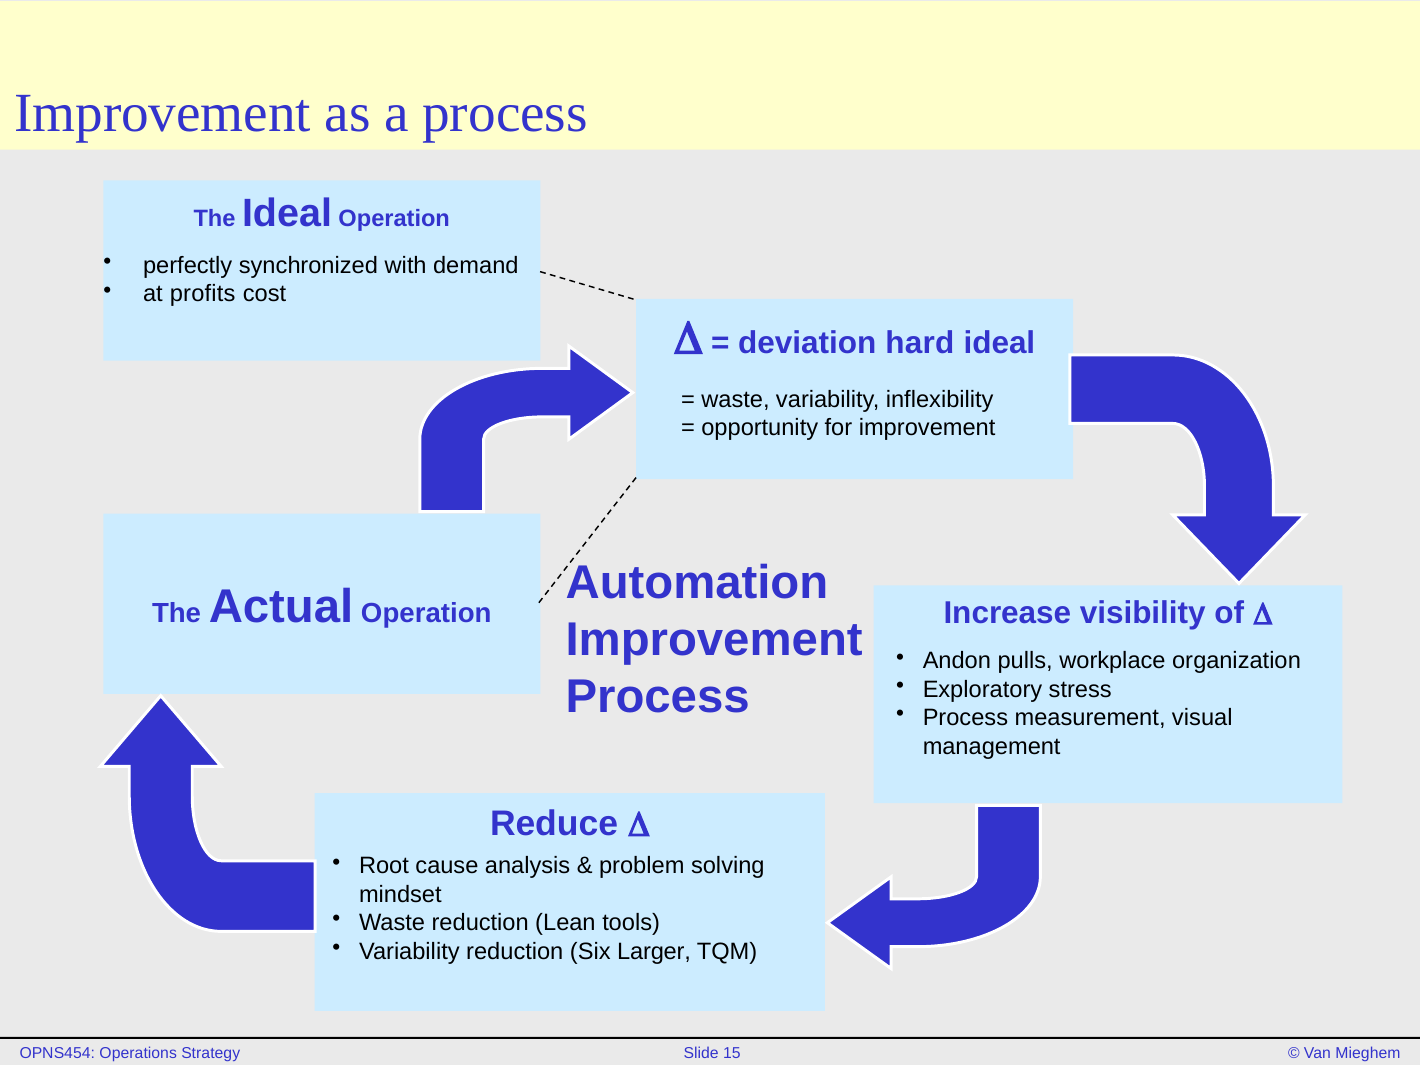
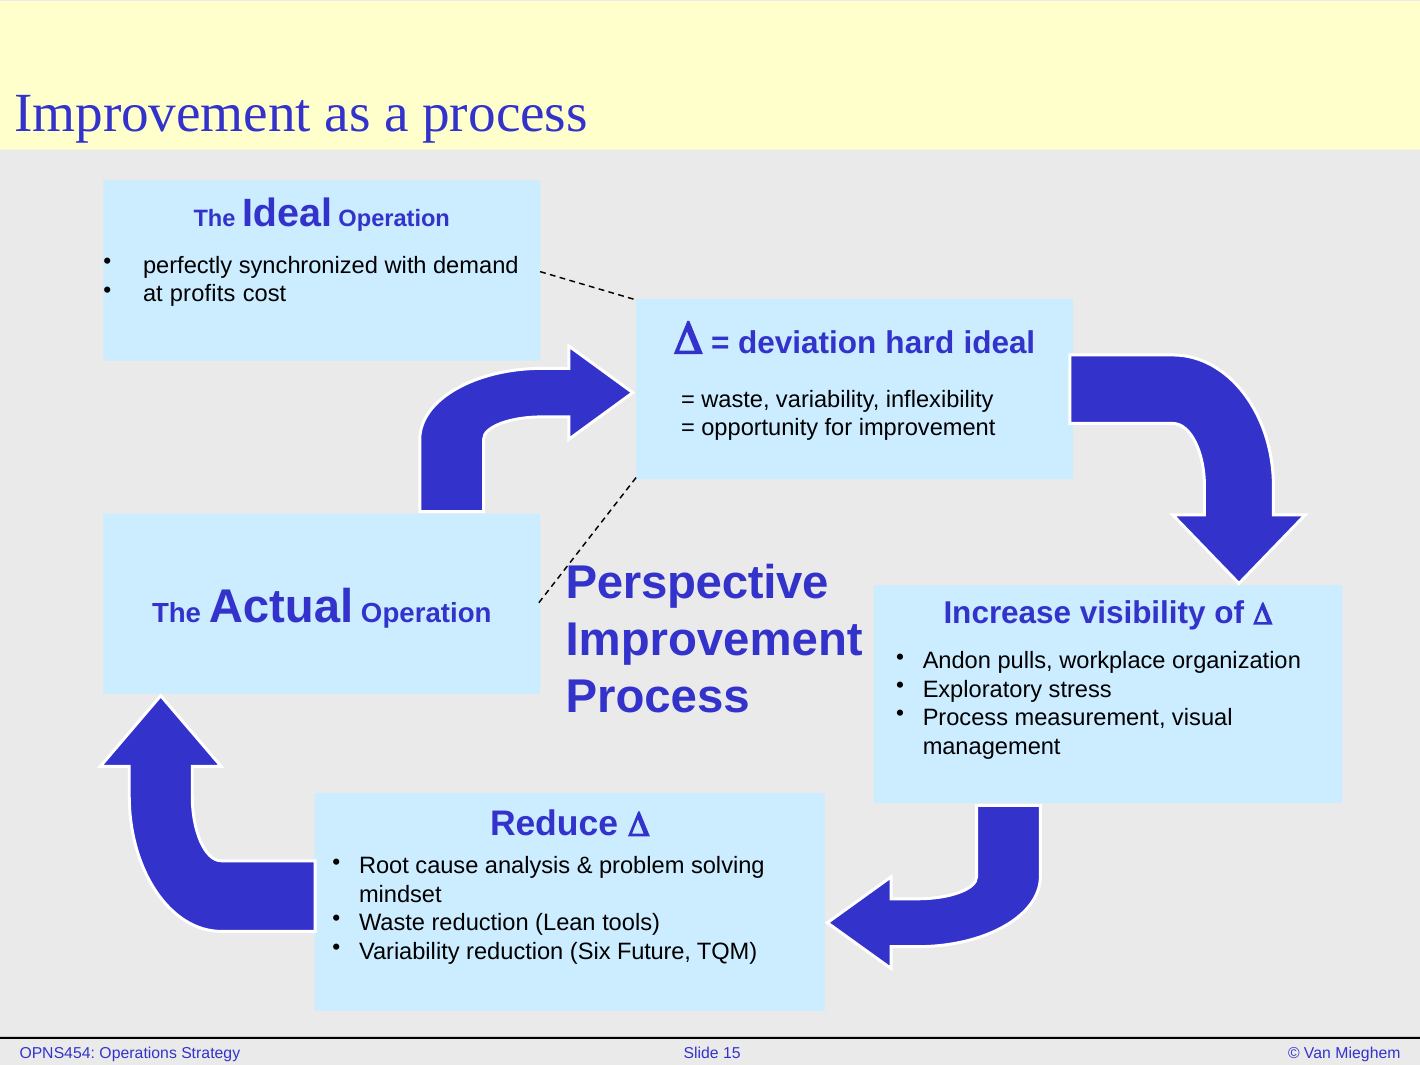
Automation: Automation -> Perspective
Larger: Larger -> Future
